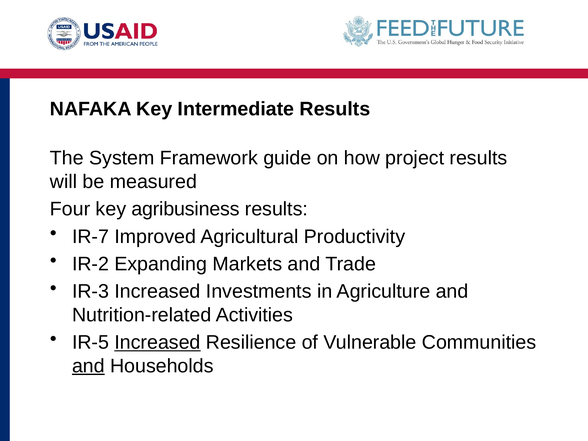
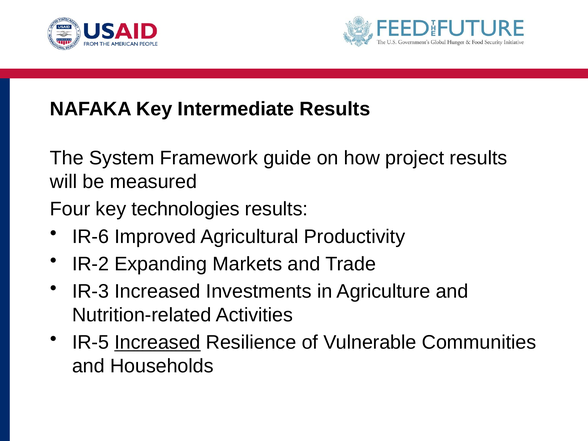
agribusiness: agribusiness -> technologies
IR-7: IR-7 -> IR-6
and at (88, 366) underline: present -> none
